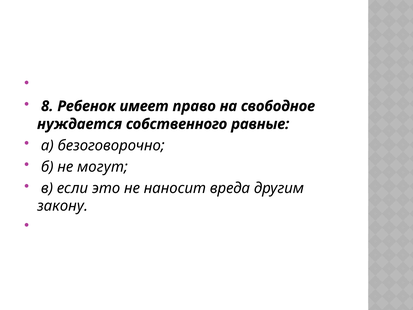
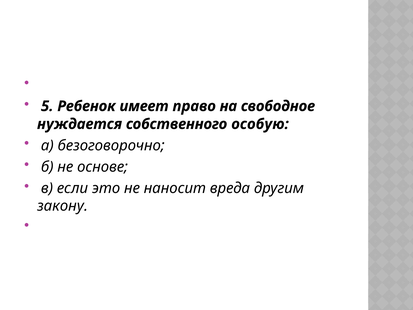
8: 8 -> 5
равные: равные -> особую
могут: могут -> основе
